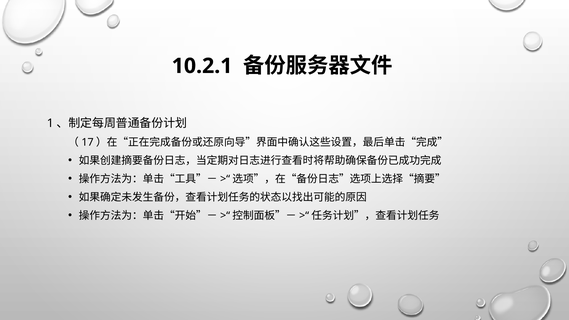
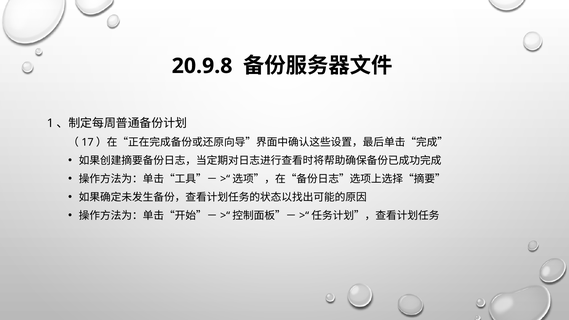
10.2.1: 10.2.1 -> 20.9.8
